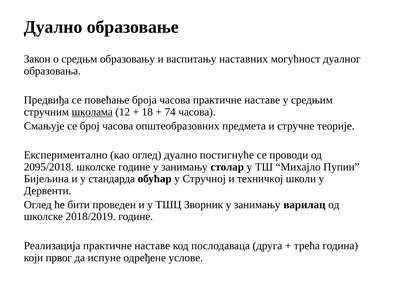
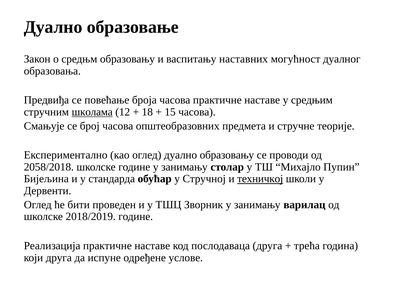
74: 74 -> 15
дуално постигнуће: постигнуће -> образовању
2095/2018: 2095/2018 -> 2058/2018
техничкој underline: none -> present
који првог: првог -> друга
